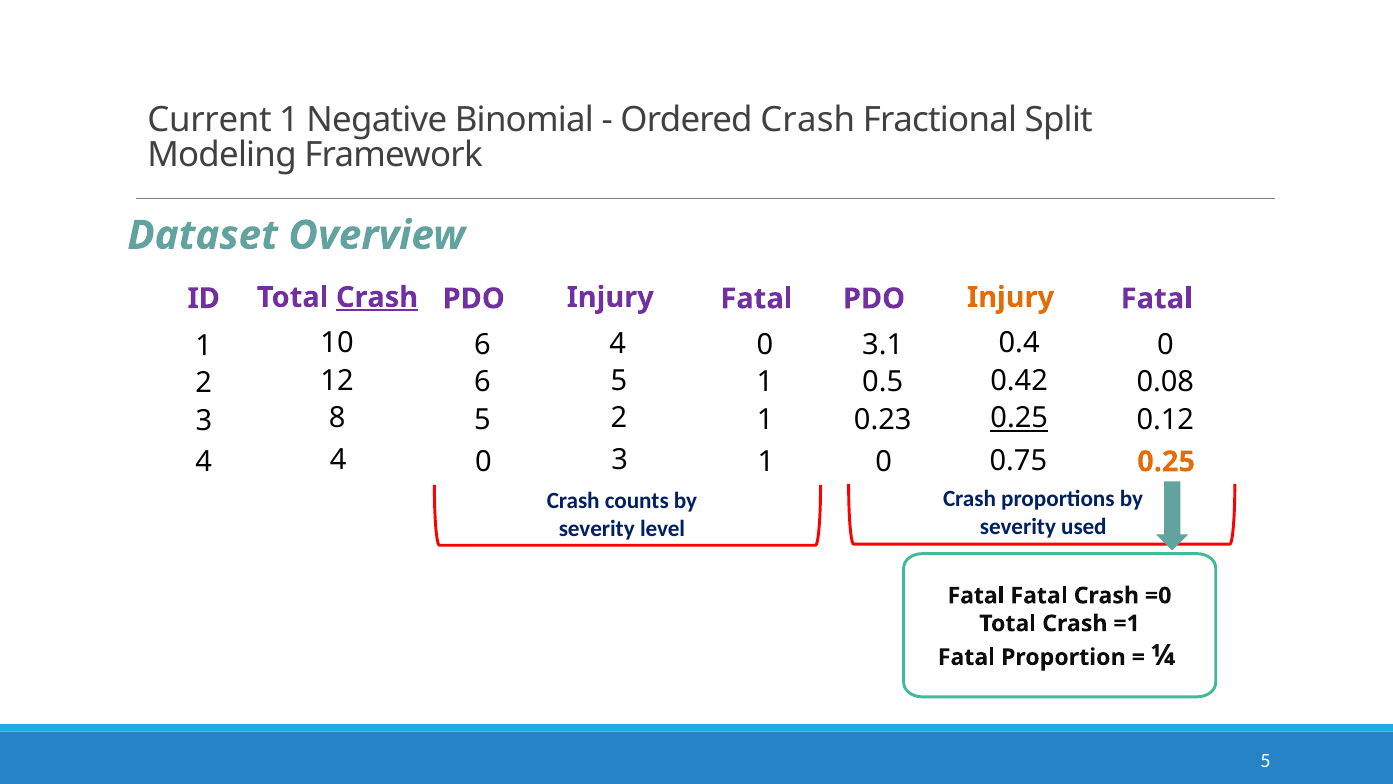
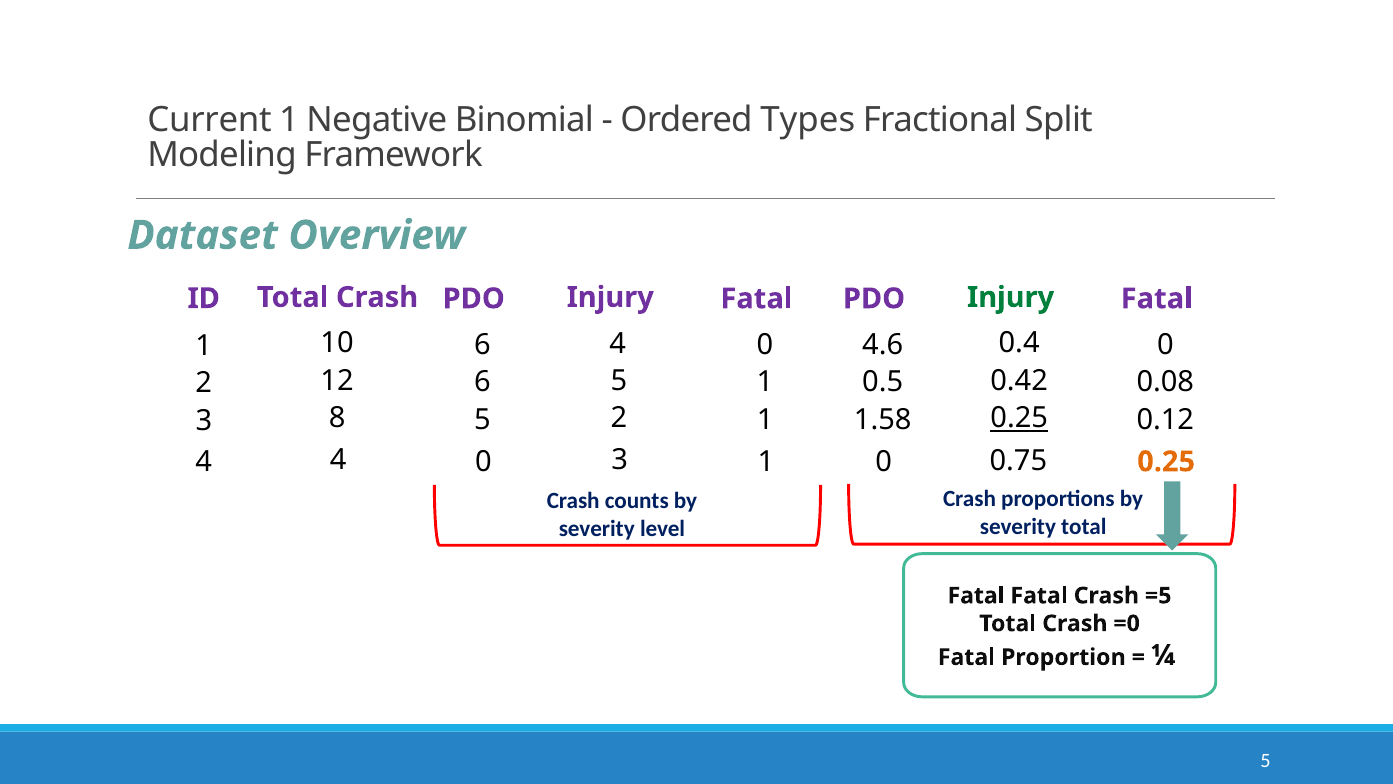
Ordered Crash: Crash -> Types
Crash at (377, 297) underline: present -> none
Injury at (1011, 297) colour: orange -> green
3.1: 3.1 -> 4.6
0.23: 0.23 -> 1.58
severity used: used -> total
=0: =0 -> =5
=1: =1 -> =0
